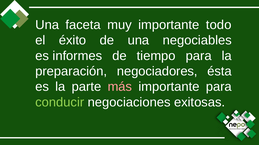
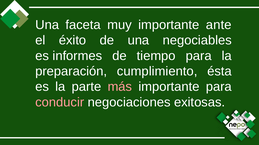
todo: todo -> ante
negociadores: negociadores -> cumplimiento
conducir colour: light green -> pink
